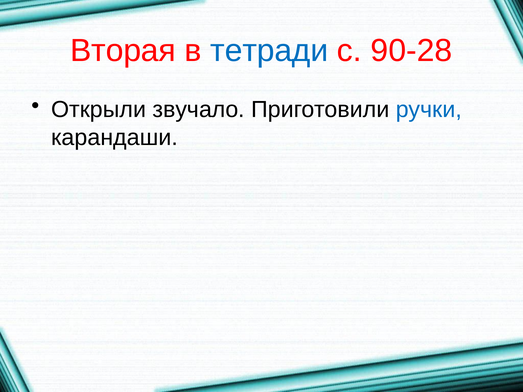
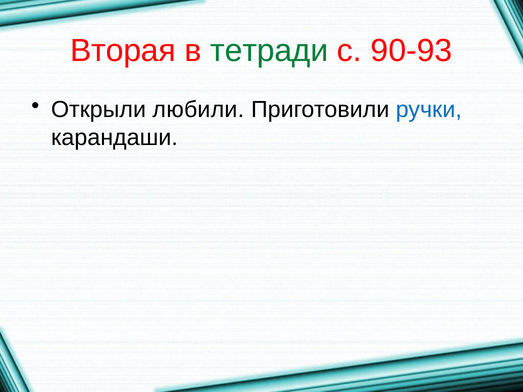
тетради colour: blue -> green
90-28: 90-28 -> 90-93
звучало: звучало -> любили
